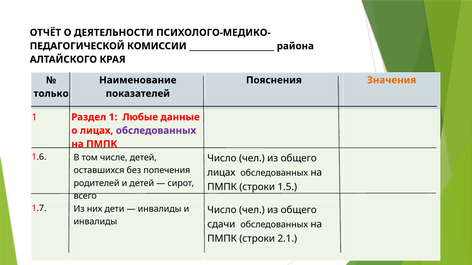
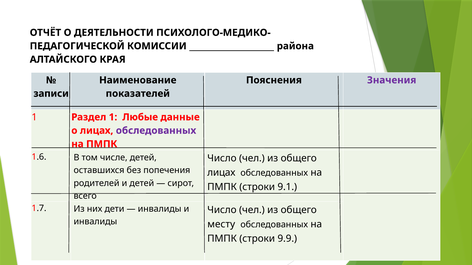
Значения colour: orange -> purple
только: только -> записи
1.5: 1.5 -> 9.1
сдачи: сдачи -> месту
2.1: 2.1 -> 9.9
